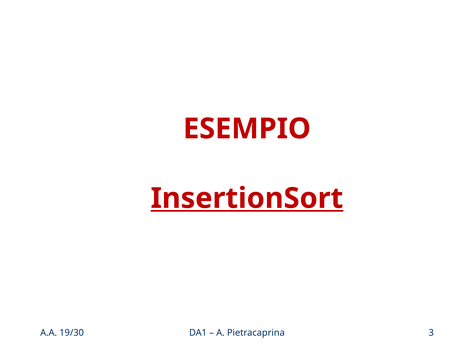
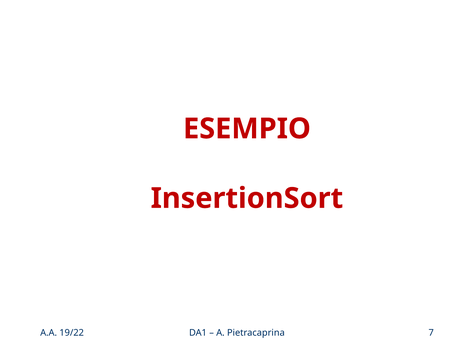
InsertionSort underline: present -> none
19/30: 19/30 -> 19/22
3: 3 -> 7
